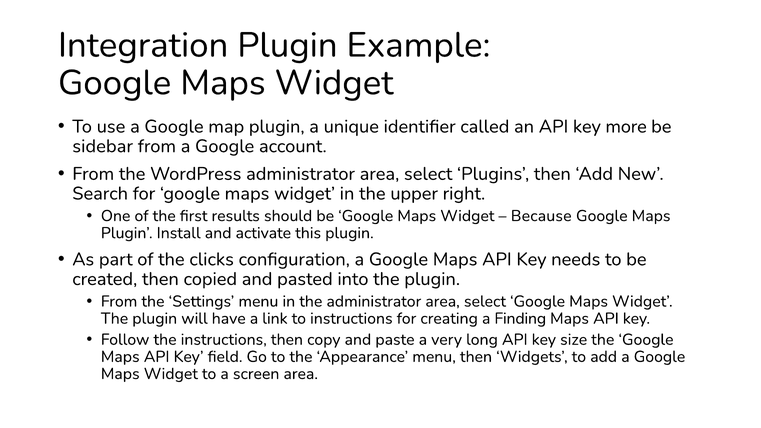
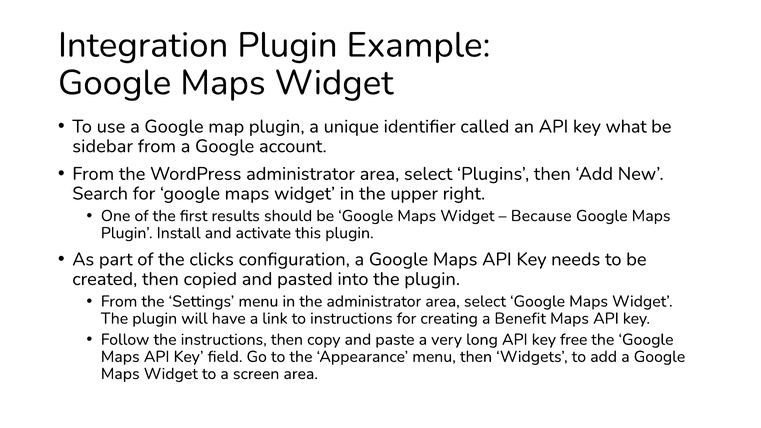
more: more -> what
Finding: Finding -> Benefit
size: size -> free
